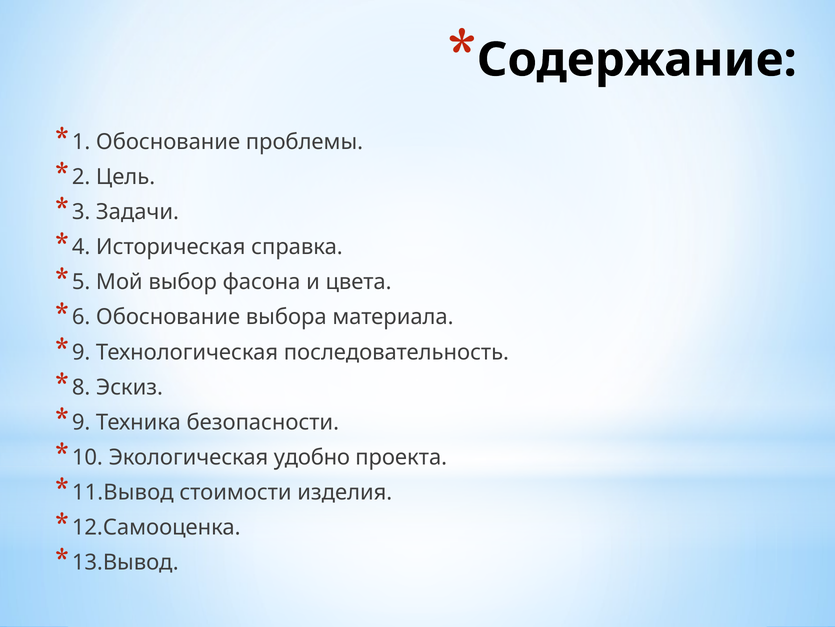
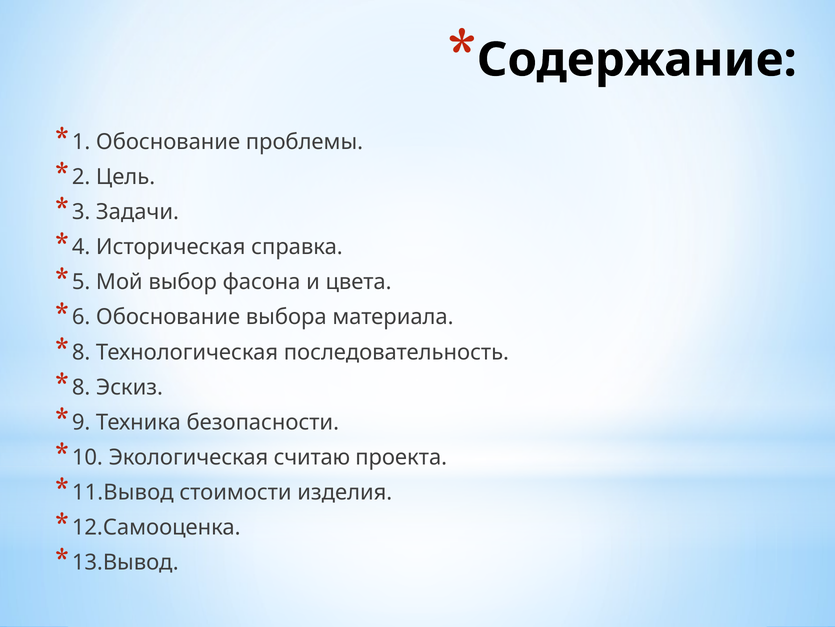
9 at (81, 352): 9 -> 8
удобно: удобно -> считаю
